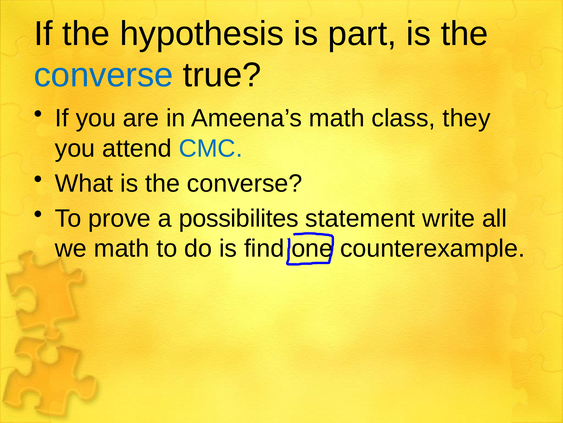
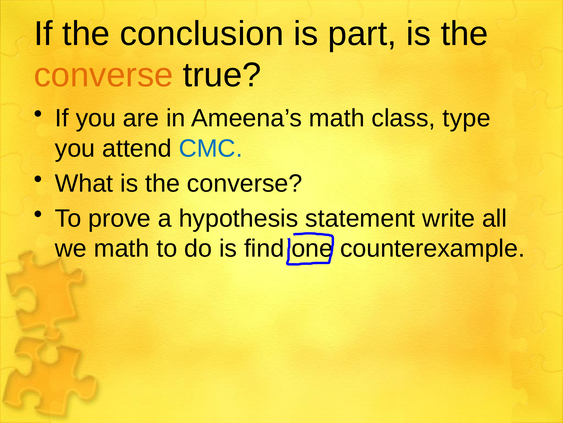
hypothesis: hypothesis -> conclusion
converse at (104, 75) colour: blue -> orange
they: they -> type
possibilites: possibilites -> hypothesis
